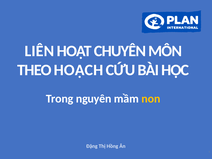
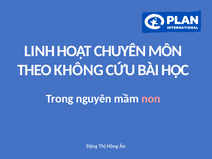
LIÊN: LIÊN -> LINH
HOẠCH: HOẠCH -> KHÔNG
non colour: yellow -> pink
